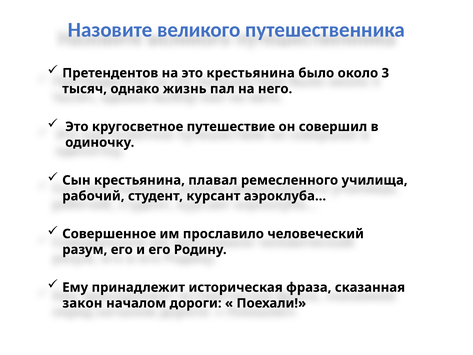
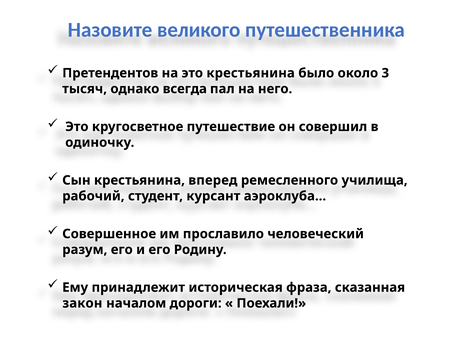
жизнь: жизнь -> всегда
плавал: плавал -> вперед
